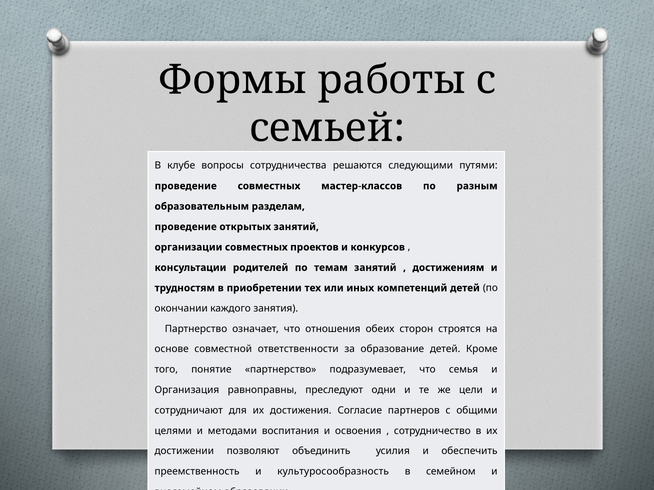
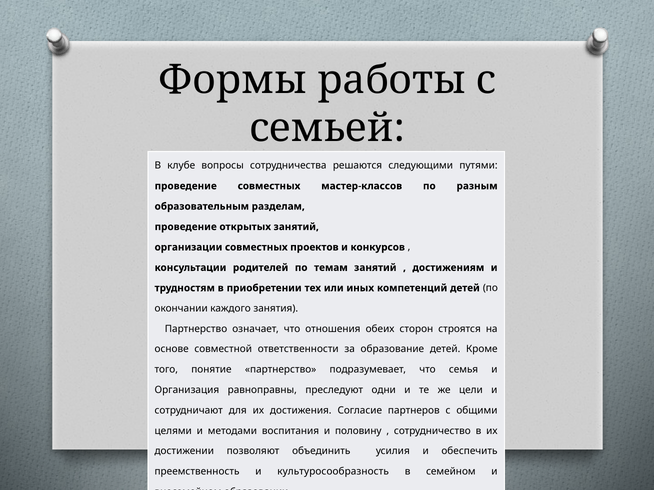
освоения: освоения -> половину
